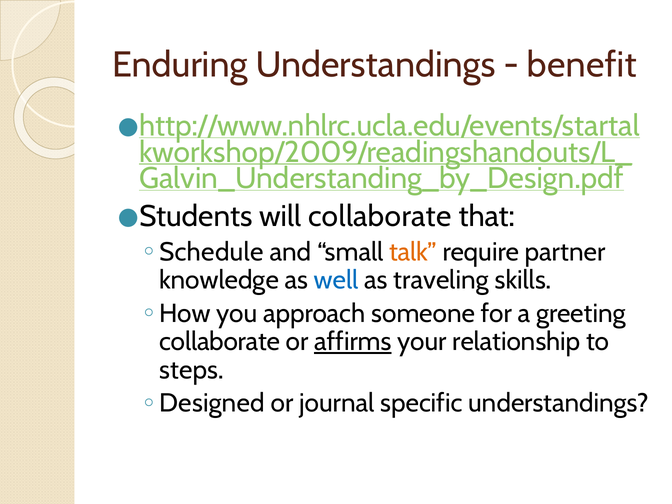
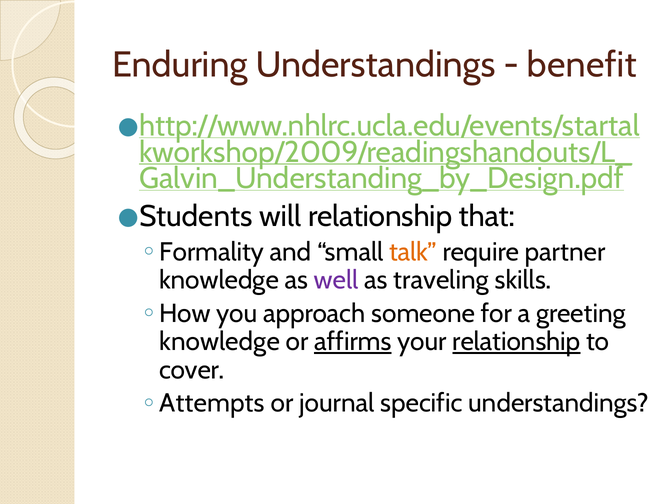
will collaborate: collaborate -> relationship
Schedule: Schedule -> Formality
well colour: blue -> purple
collaborate at (220, 342): collaborate -> knowledge
relationship at (516, 342) underline: none -> present
steps: steps -> cover
Designed: Designed -> Attempts
